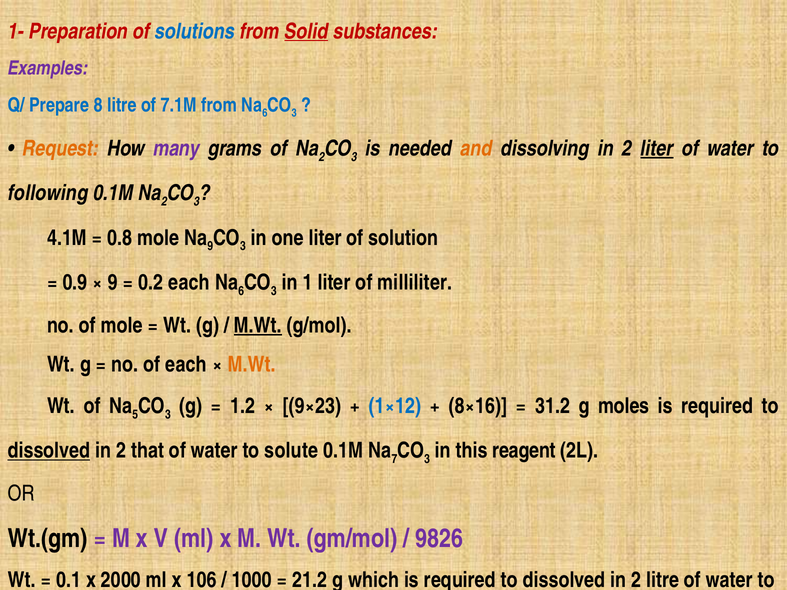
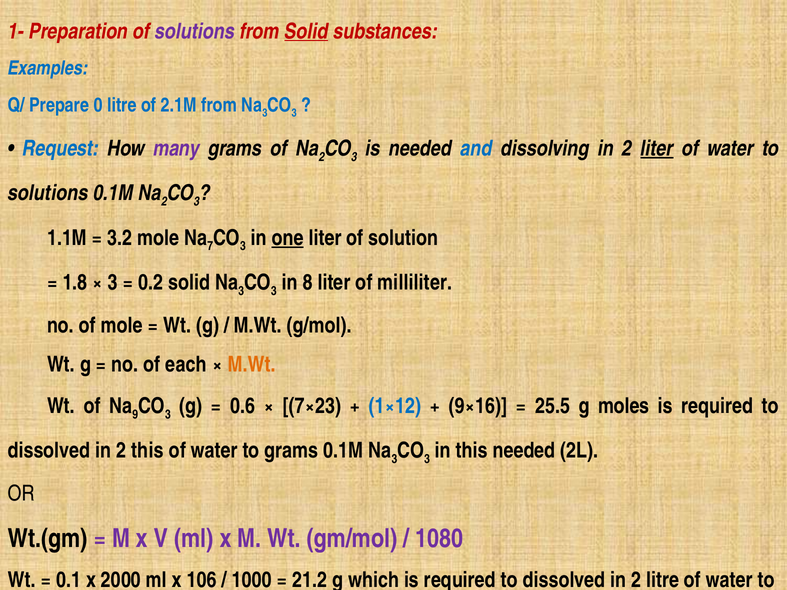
solutions at (195, 32) colour: blue -> purple
Examples colour: purple -> blue
8: 8 -> 0
7.1M: 7.1M -> 2.1M
6 at (265, 113): 6 -> 3
Request colour: orange -> blue
and colour: orange -> blue
following at (48, 193): following -> solutions
4.1M: 4.1M -> 1.1M
0.8: 0.8 -> 3.2
9 at (210, 246): 9 -> 7
one underline: none -> present
0.9: 0.9 -> 1.8
9 at (113, 283): 9 -> 3
0.2 each: each -> solid
6 at (241, 291): 6 -> 3
1: 1 -> 8
M.Wt at (258, 326) underline: present -> none
5: 5 -> 9
1.2: 1.2 -> 0.6
9×23: 9×23 -> 7×23
8×16: 8×16 -> 9×16
31.2: 31.2 -> 25.5
dissolved at (49, 451) underline: present -> none
2 that: that -> this
to solute: solute -> grams
7 at (394, 459): 7 -> 3
this reagent: reagent -> needed
9826: 9826 -> 1080
